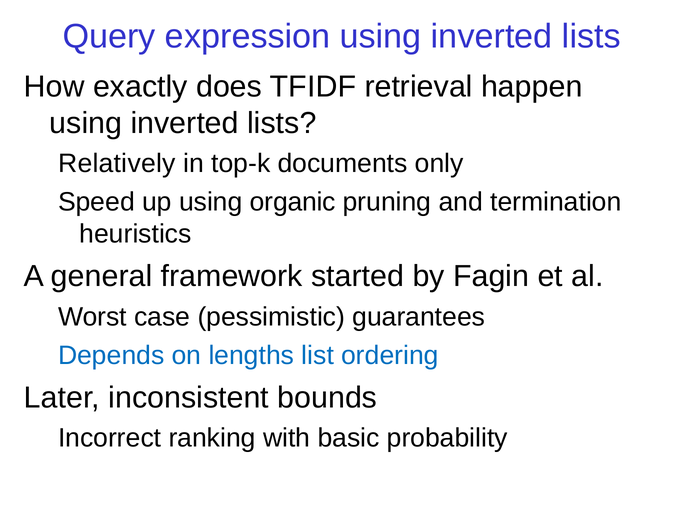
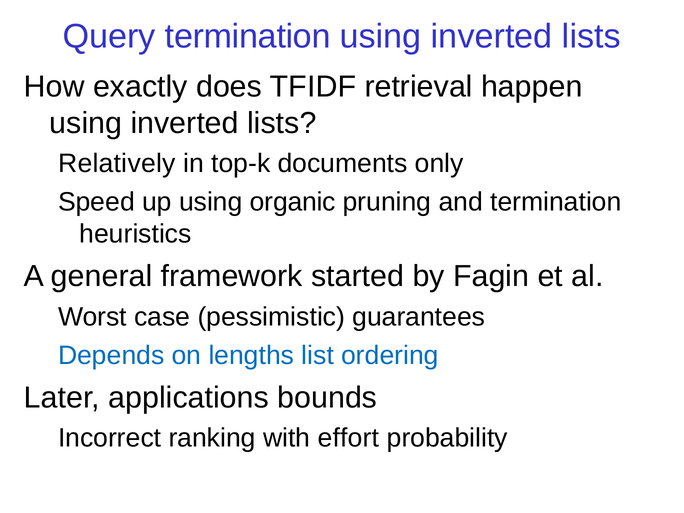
Query expression: expression -> termination
inconsistent: inconsistent -> applications
basic: basic -> effort
